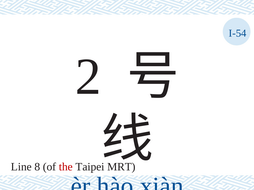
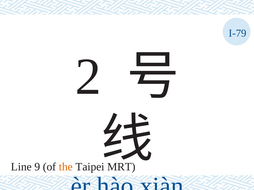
I-54: I-54 -> I-79
8: 8 -> 9
the colour: red -> orange
